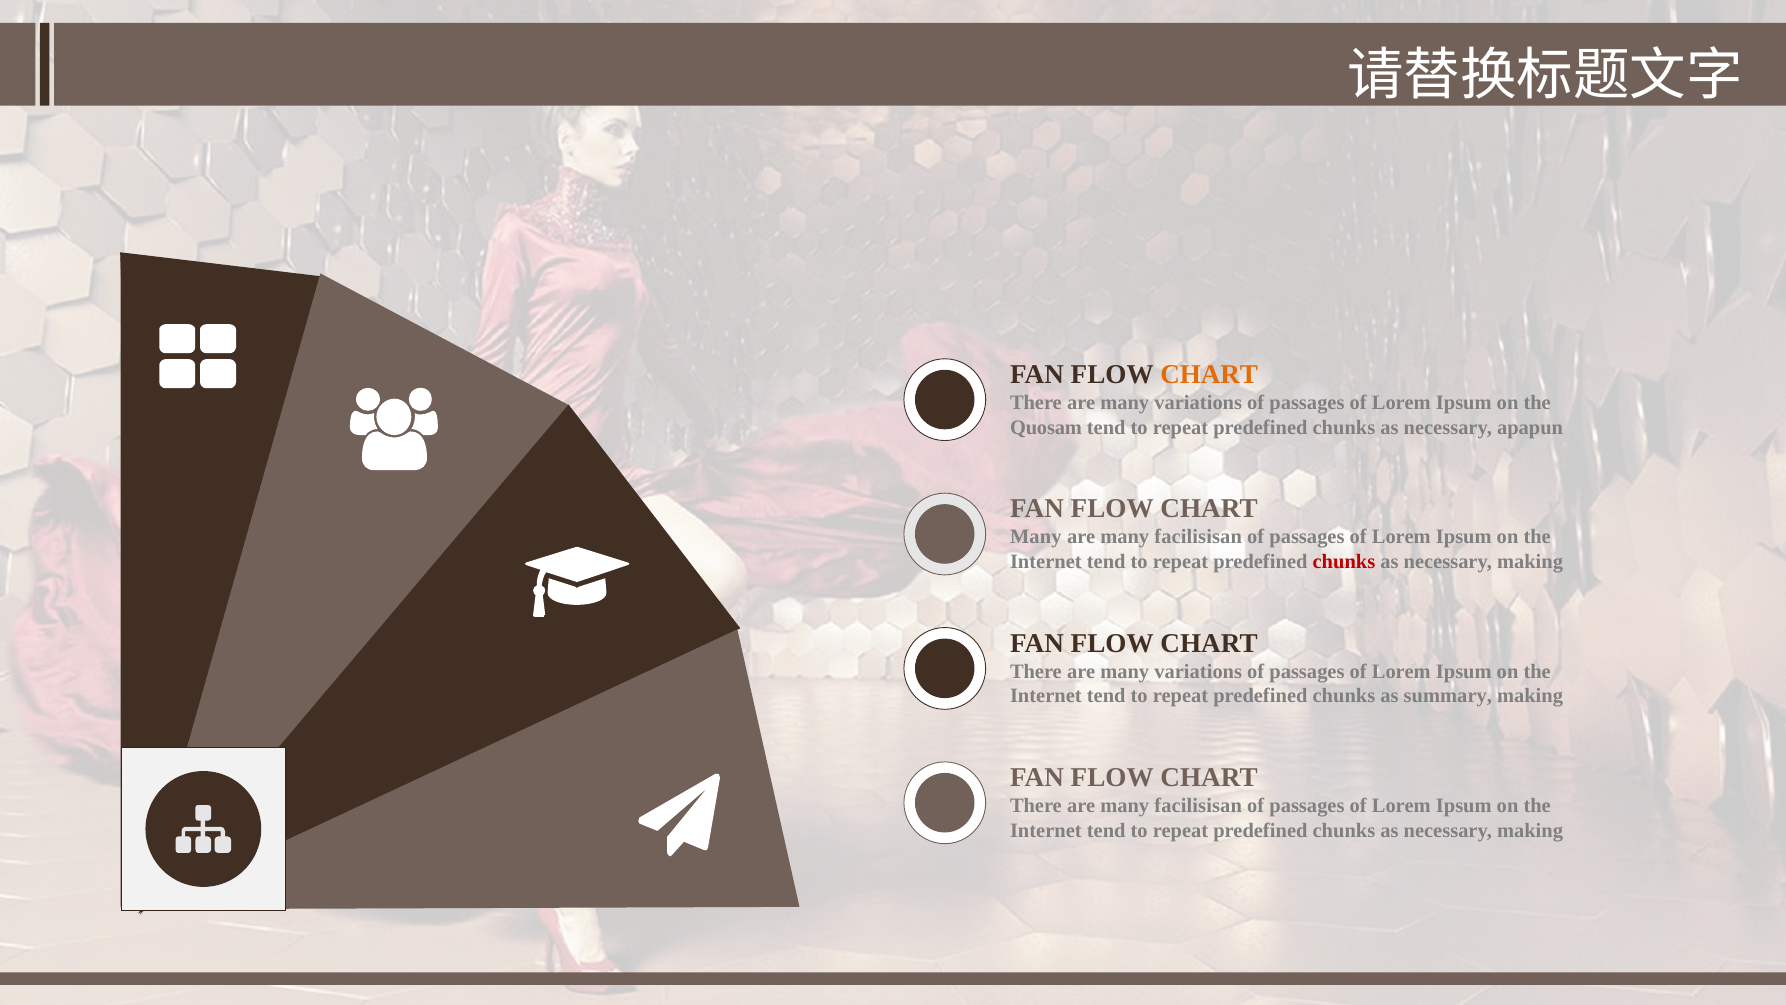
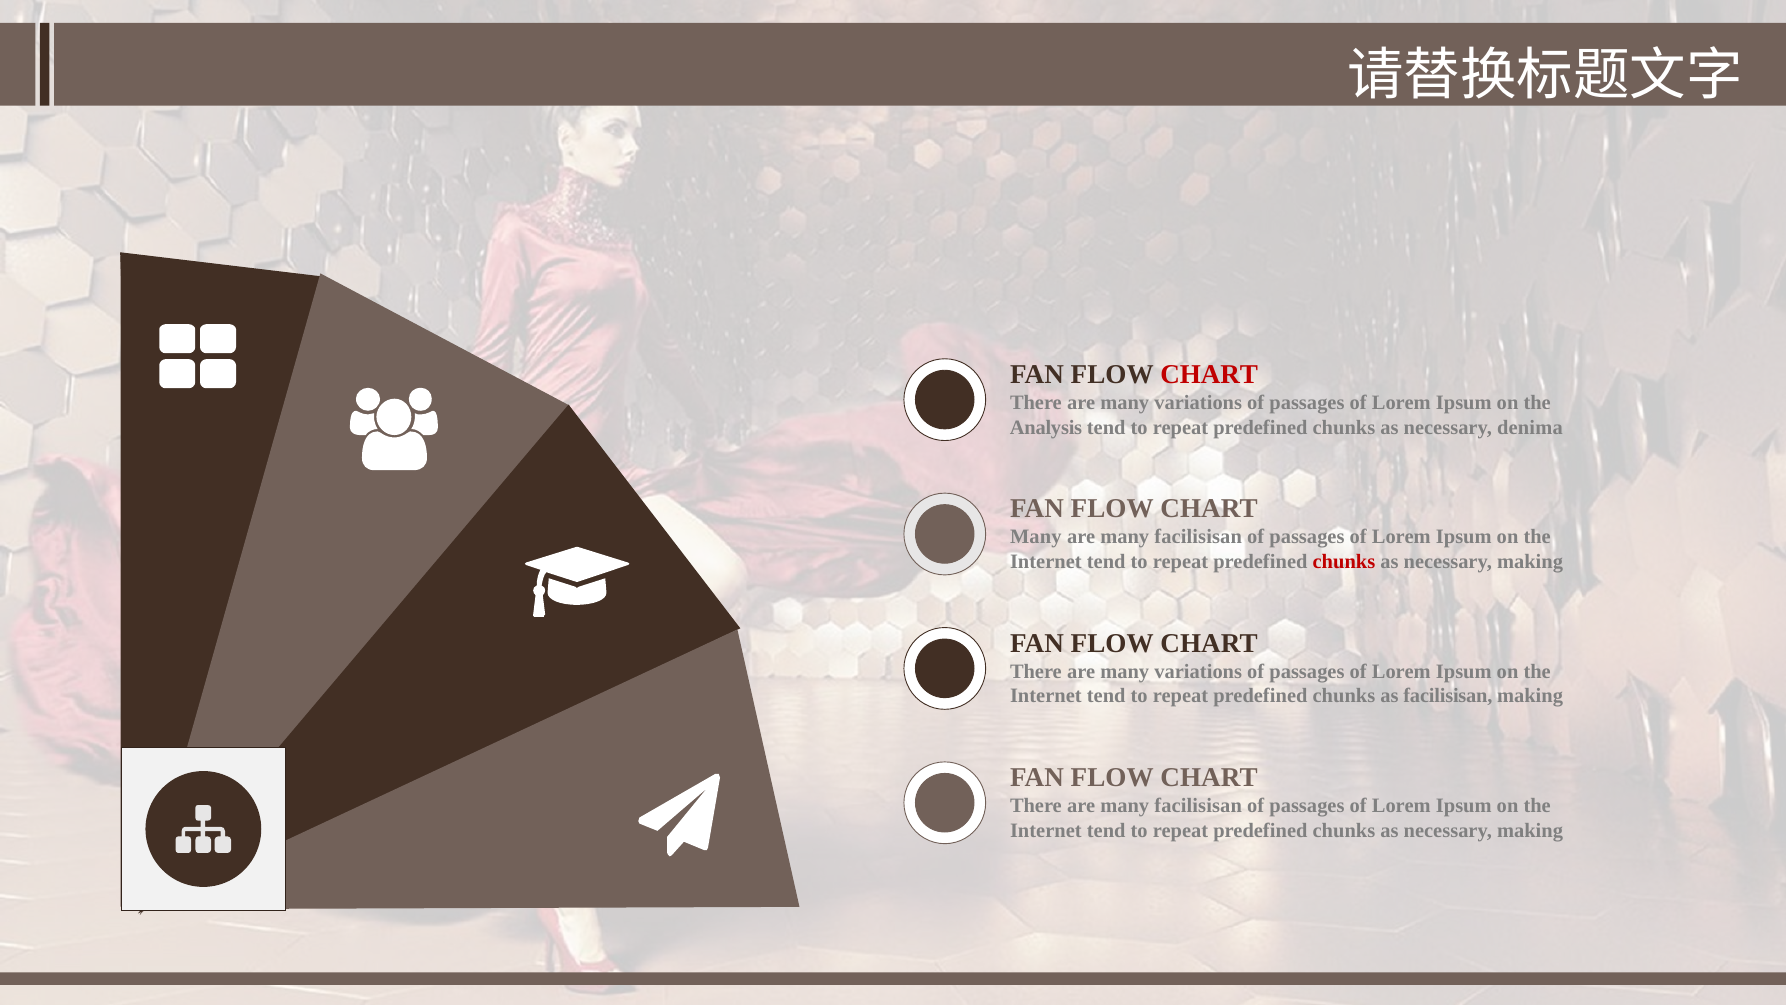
CHART at (1209, 374) colour: orange -> red
Quosam: Quosam -> Analysis
apapun: apapun -> denima
as summary: summary -> facilisisan
